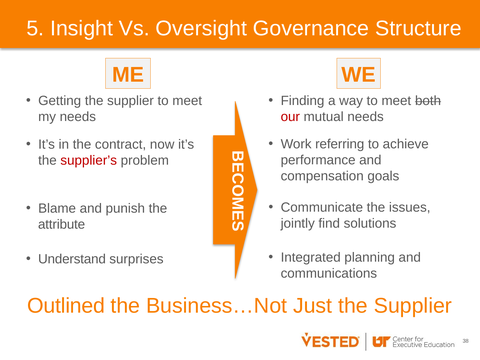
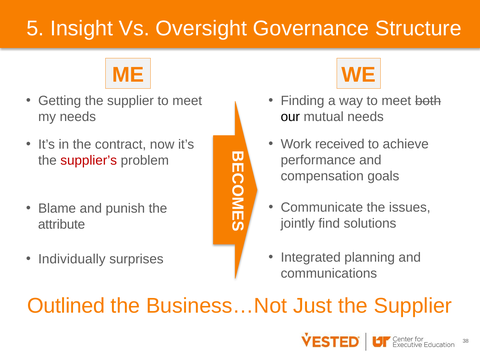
our colour: red -> black
referring: referring -> received
Understand: Understand -> Individually
